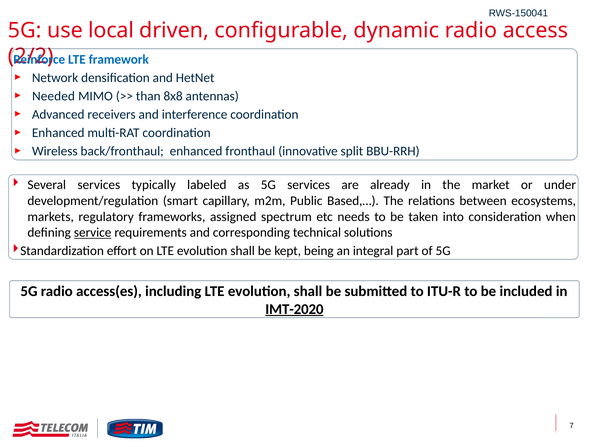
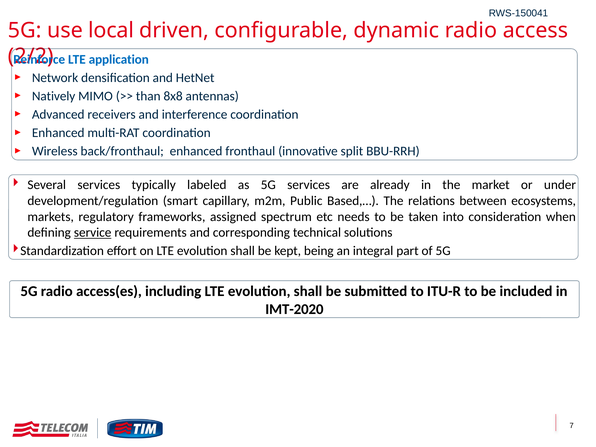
framework: framework -> application
Needed: Needed -> Natively
IMT-2020 underline: present -> none
